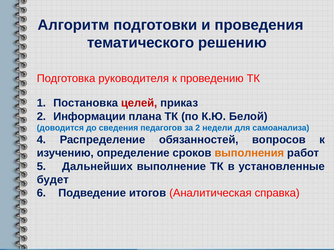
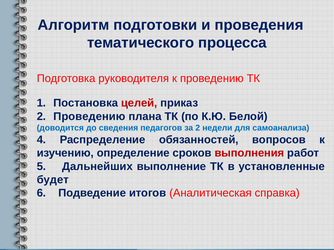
решению: решению -> процесса
2 Информации: Информации -> Проведению
выполнения colour: orange -> red
